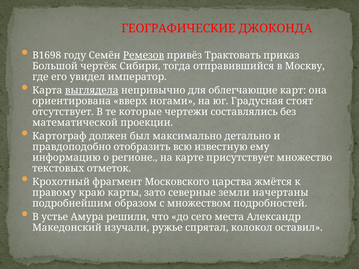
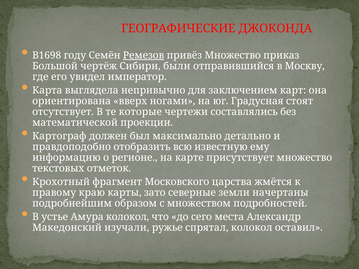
привёз Трактовать: Трактовать -> Множество
тогда: тогда -> были
выглядела underline: present -> none
облегчающие: облегчающие -> заключением
Амура решили: решили -> колокол
